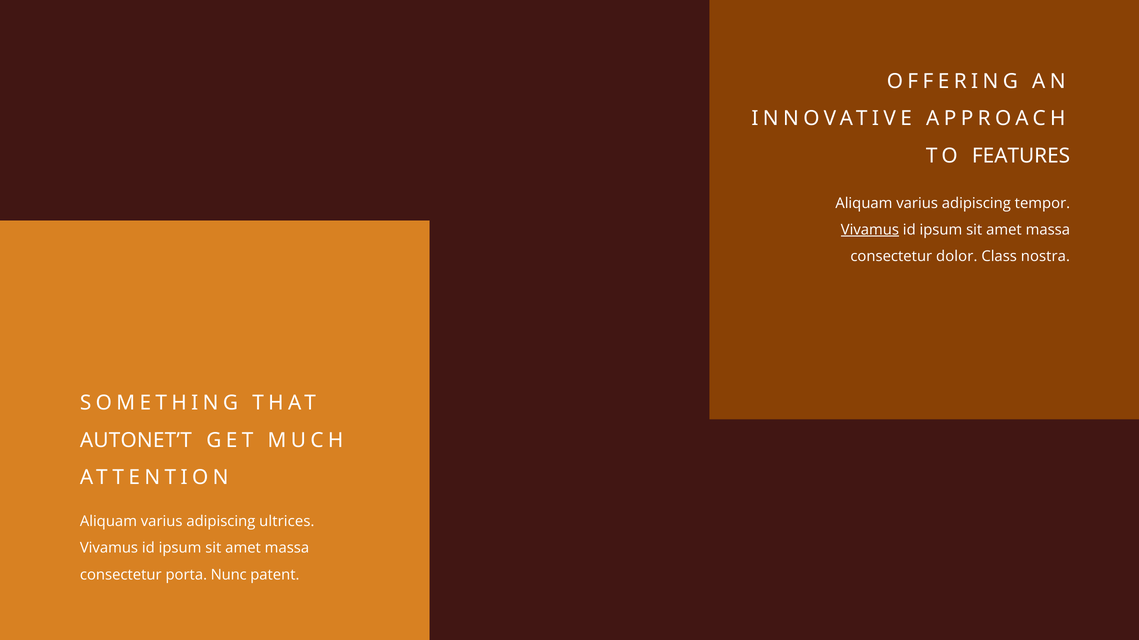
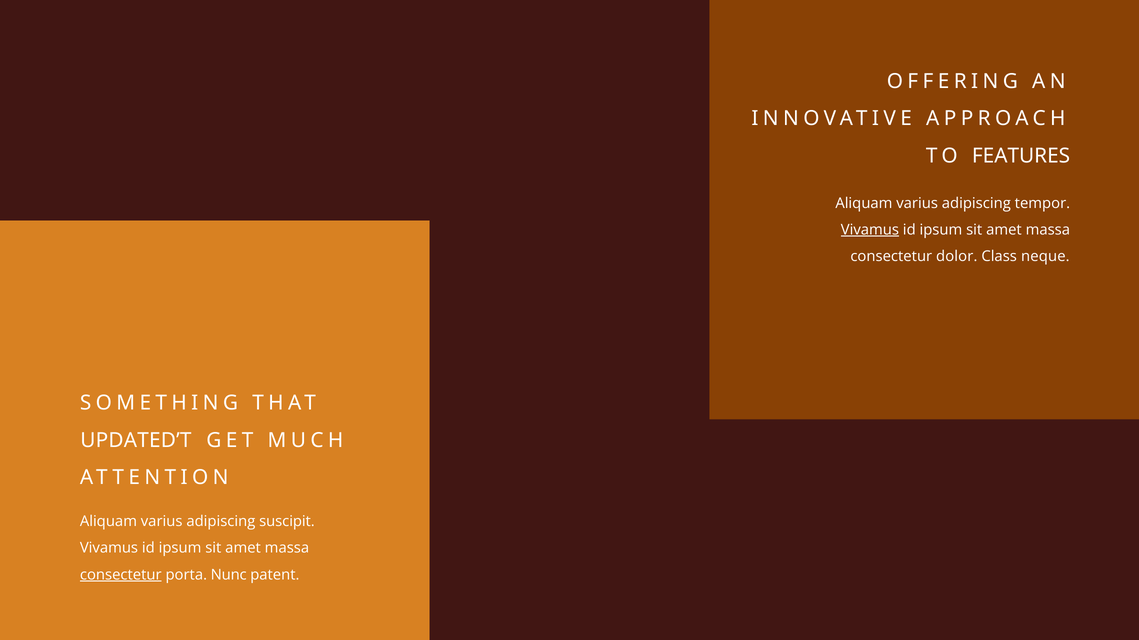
nostra: nostra -> neque
AUTONET’T: AUTONET’T -> UPDATED’T
ultrices: ultrices -> suscipit
consectetur at (121, 575) underline: none -> present
